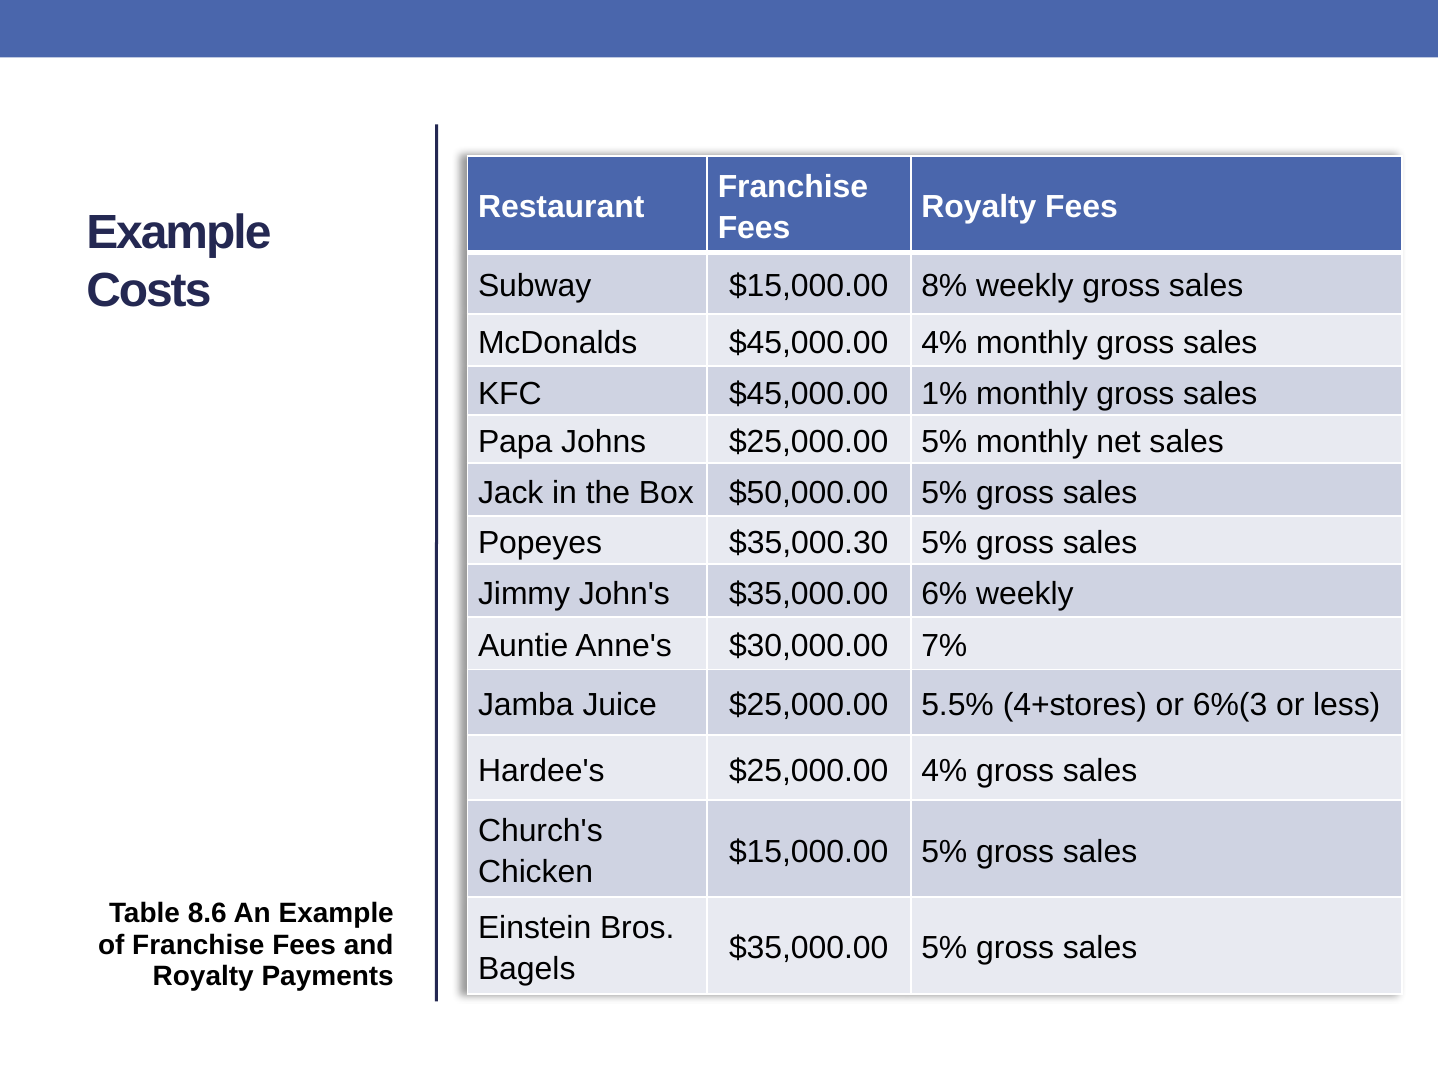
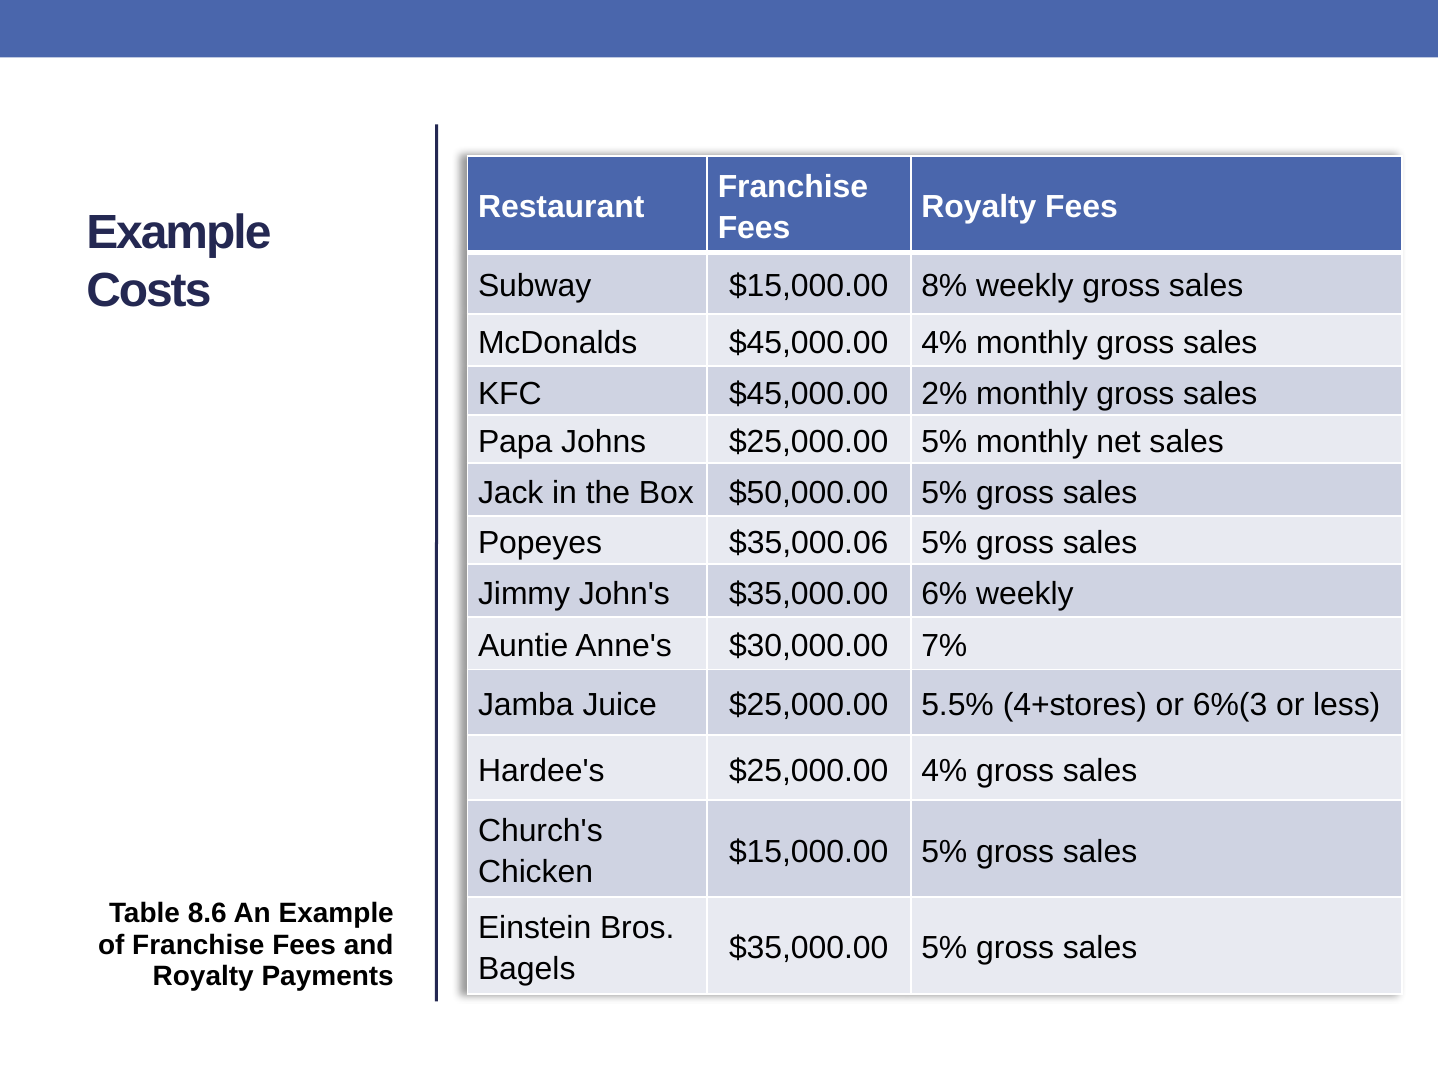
1%: 1% -> 2%
$35,000.30: $35,000.30 -> $35,000.06
